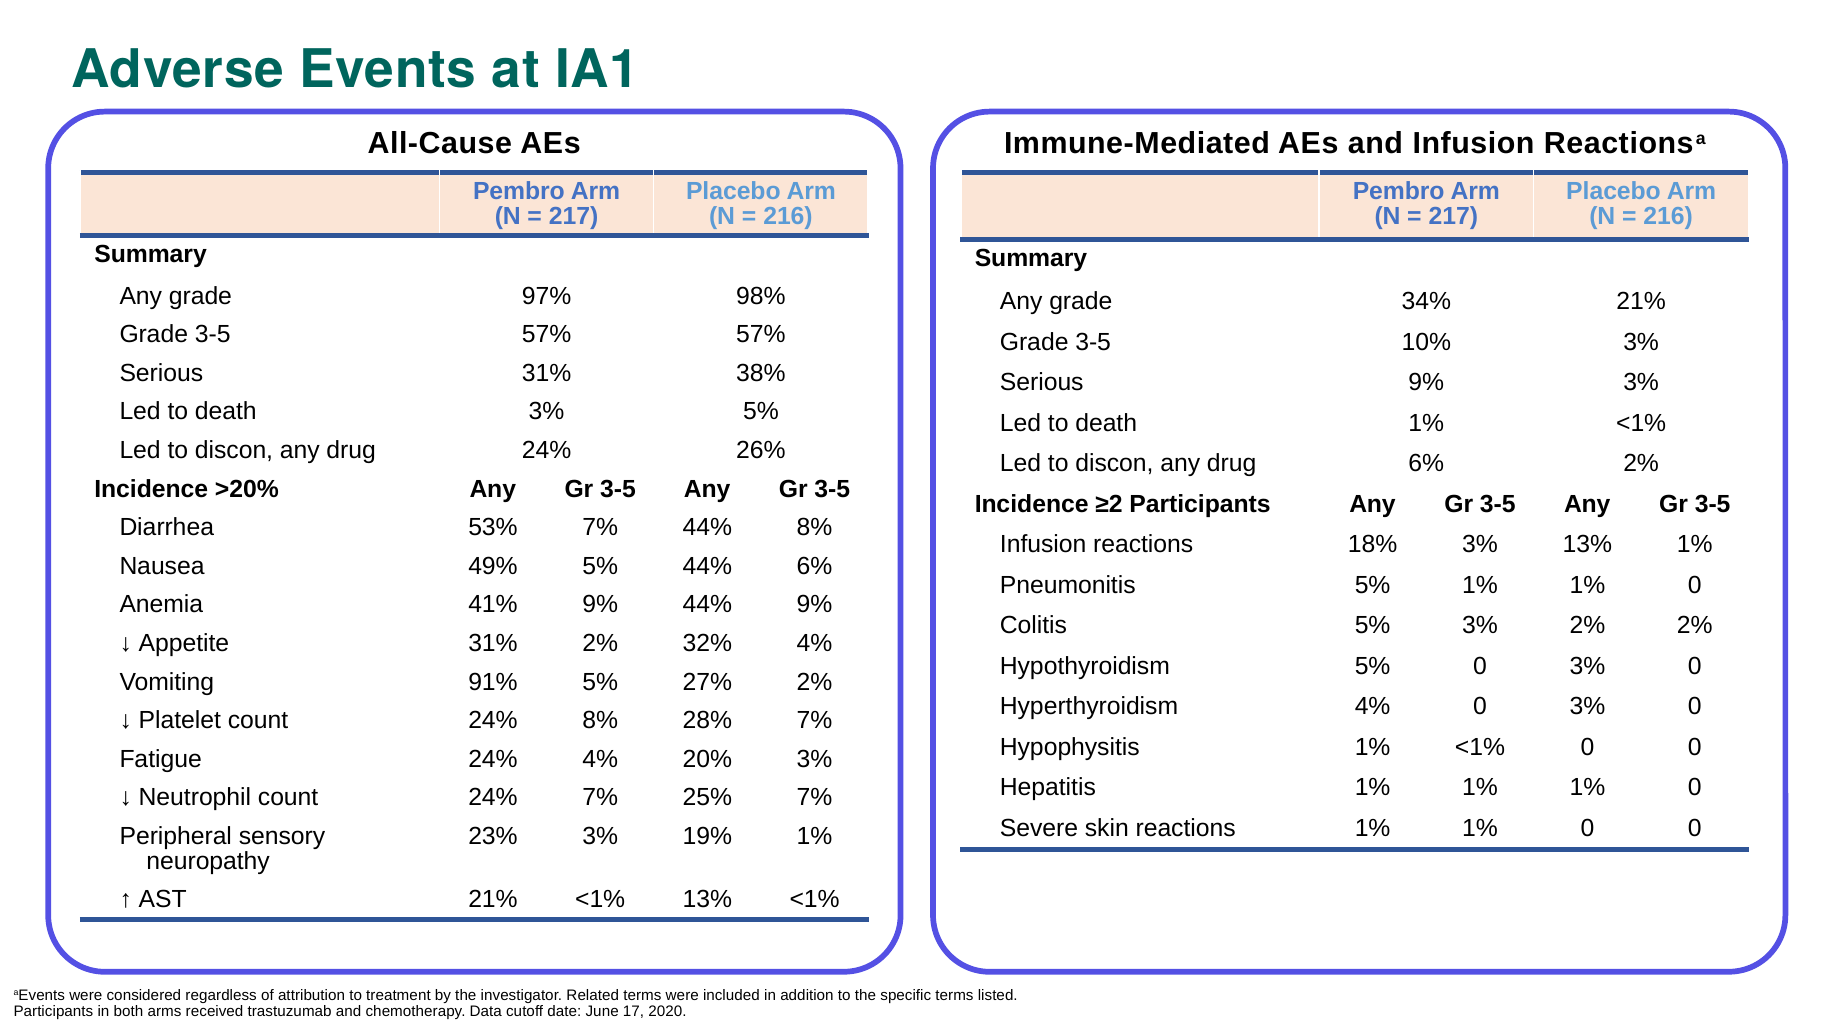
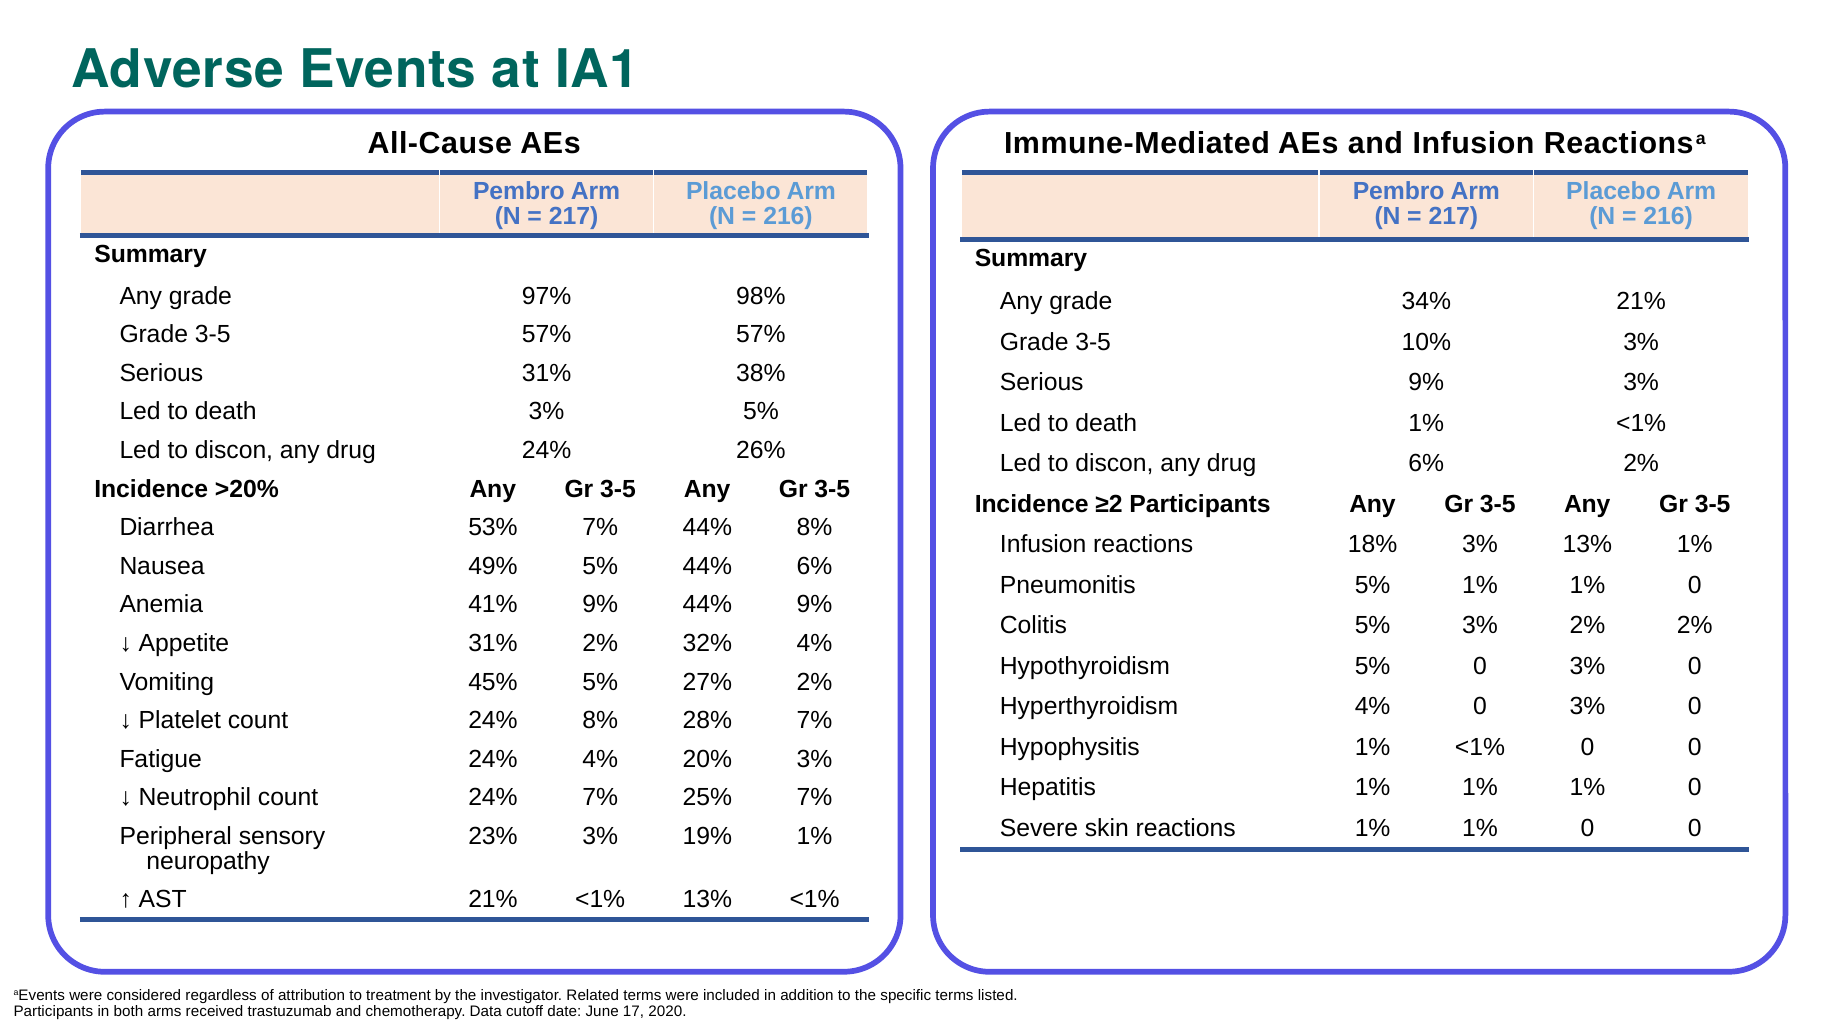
91%: 91% -> 45%
